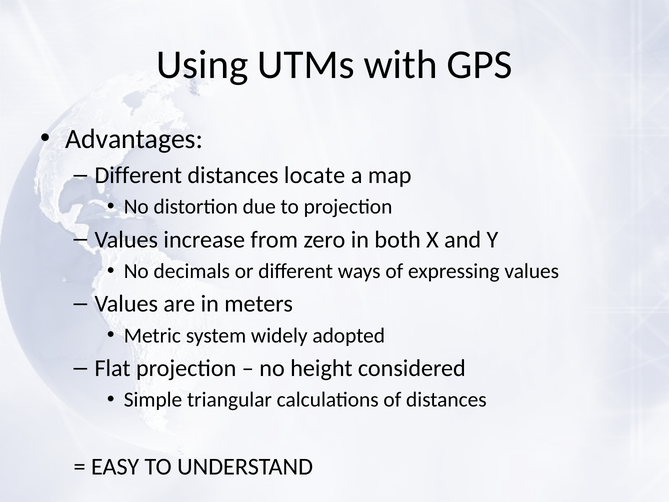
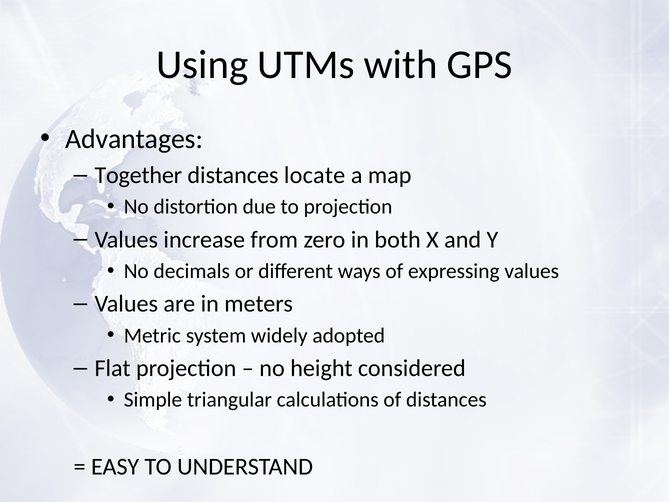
Different at (138, 175): Different -> Together
